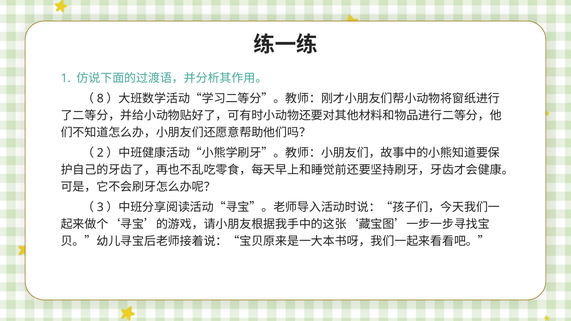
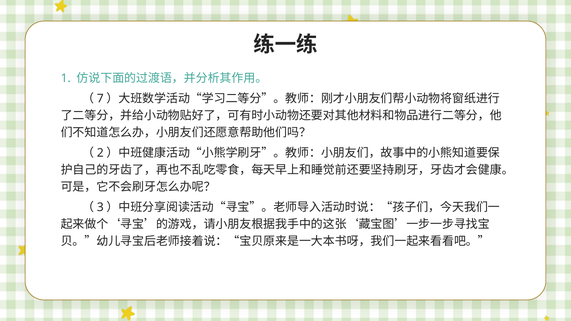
8: 8 -> 7
